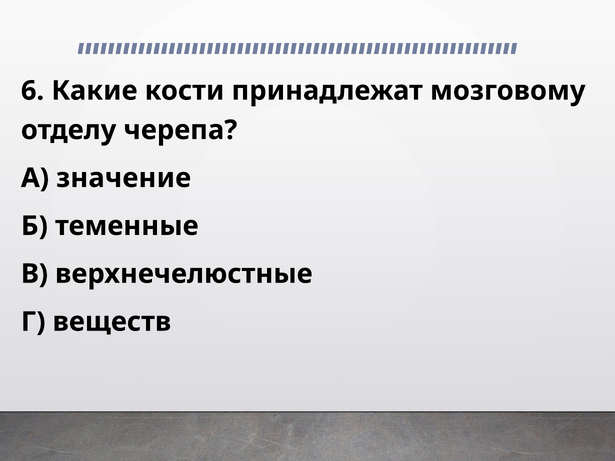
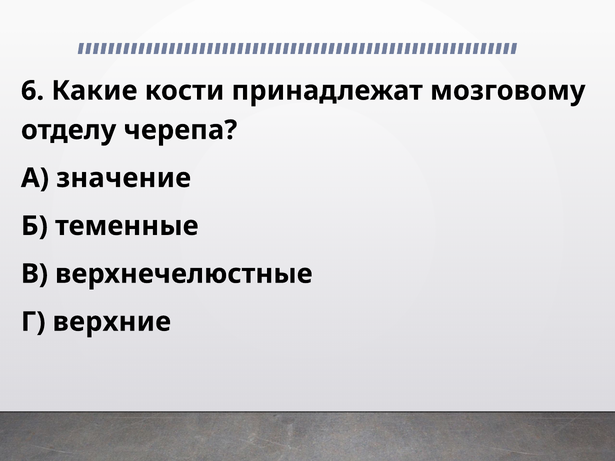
веществ: веществ -> верхние
